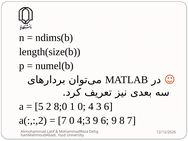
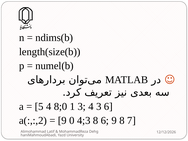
5 2: 2 -> 4
1 0: 0 -> 3
7 at (62, 120): 7 -> 9
4;3 9: 9 -> 8
